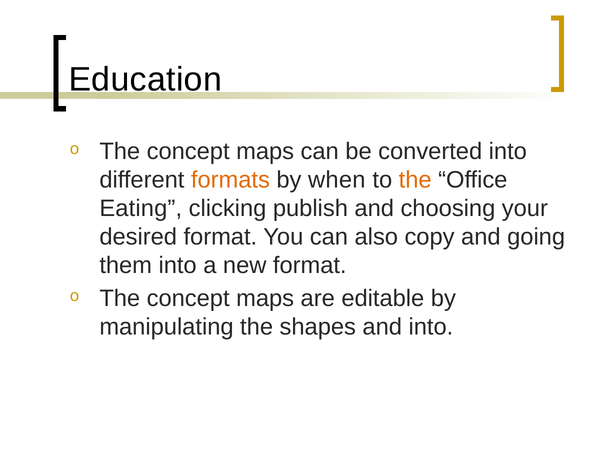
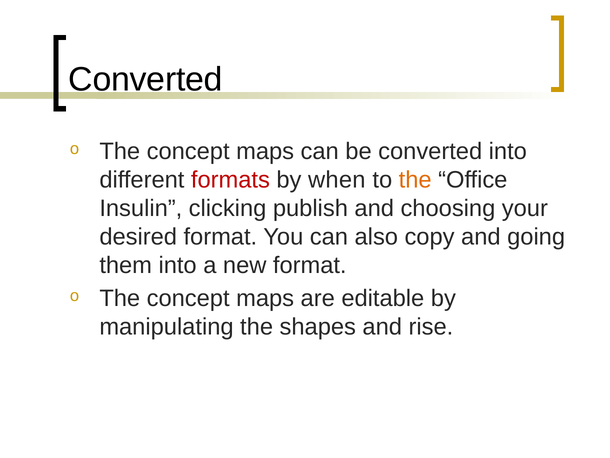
Education at (145, 80): Education -> Converted
formats colour: orange -> red
Eating: Eating -> Insulin
and into: into -> rise
